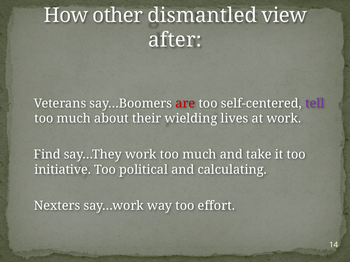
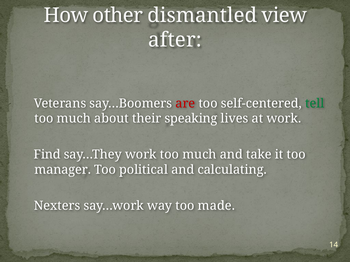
tell colour: purple -> green
wielding: wielding -> speaking
initiative: initiative -> manager
effort: effort -> made
